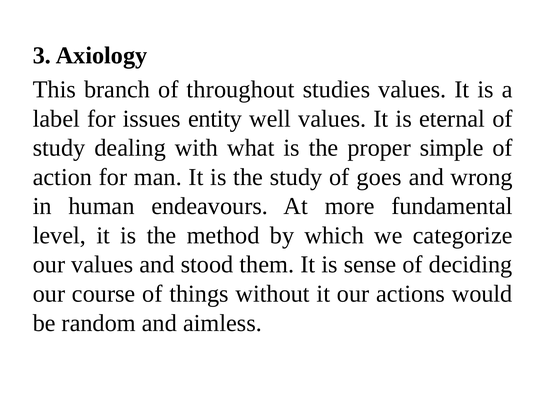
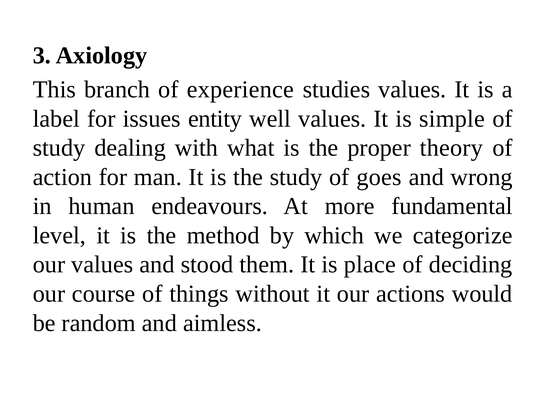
throughout: throughout -> experience
eternal: eternal -> simple
simple: simple -> theory
sense: sense -> place
